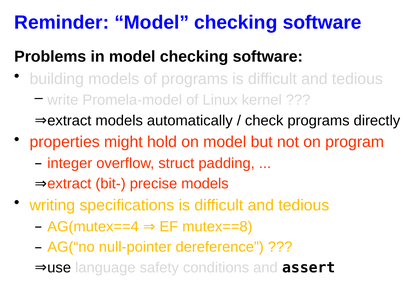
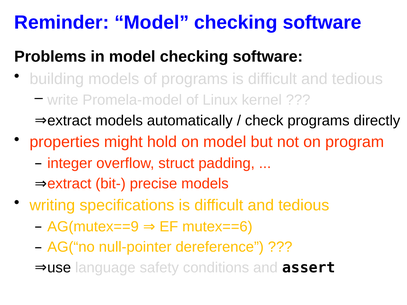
AG(mutex==4: AG(mutex==4 -> AG(mutex==9
mutex==8: mutex==8 -> mutex==6
